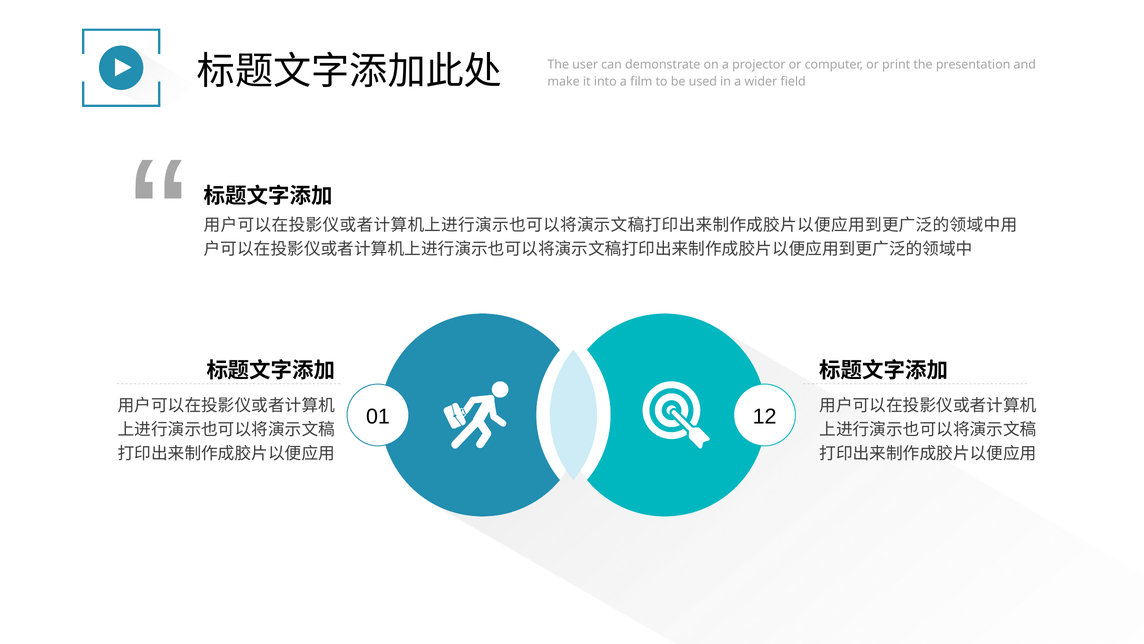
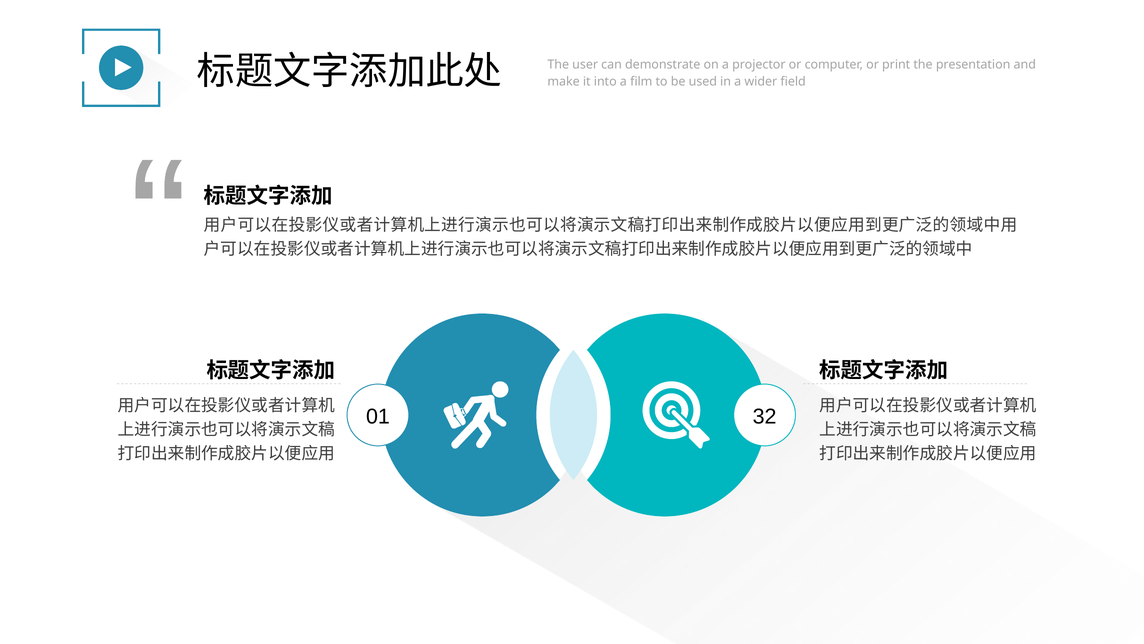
12: 12 -> 32
